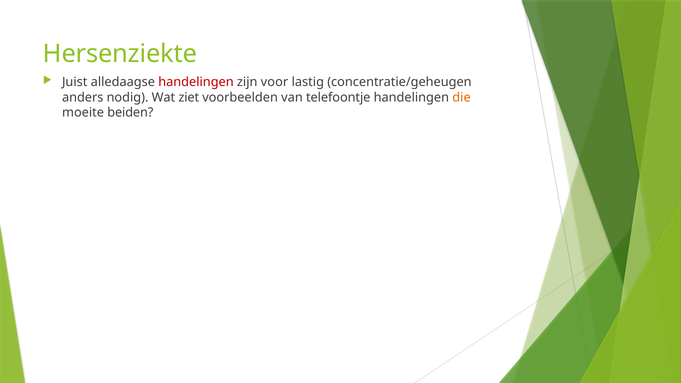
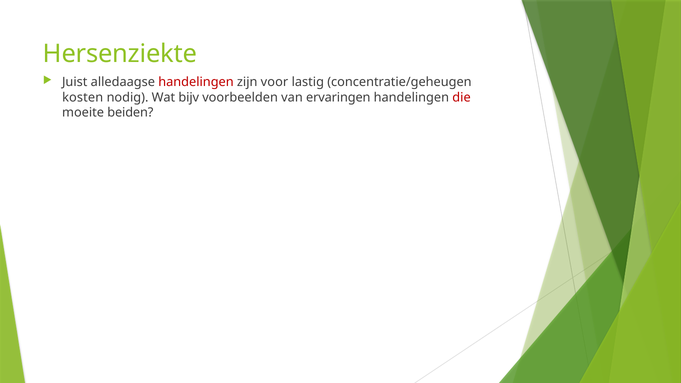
anders: anders -> kosten
ziet: ziet -> bijv
telefoontje: telefoontje -> ervaringen
die colour: orange -> red
